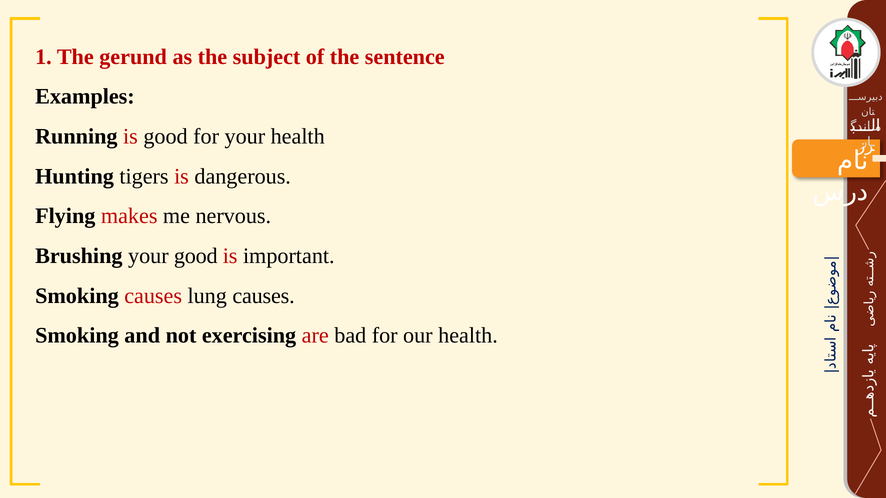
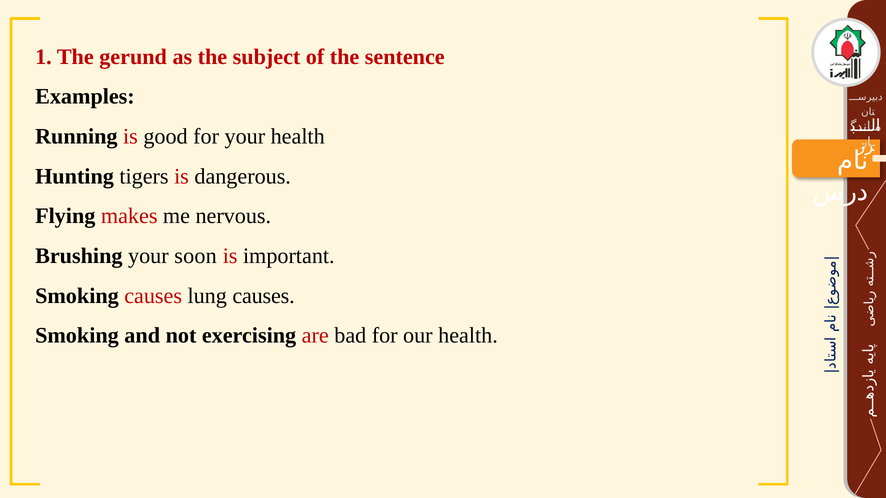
your good: good -> soon
